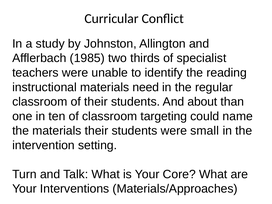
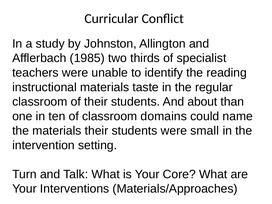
need: need -> taste
targeting: targeting -> domains
